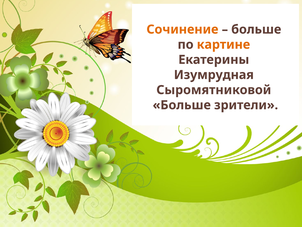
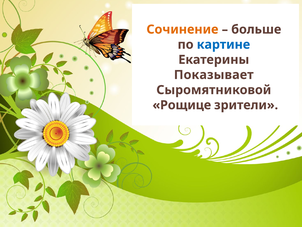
картине colour: orange -> blue
Изумрудная: Изумрудная -> Показывает
Больше at (182, 105): Больше -> Рощице
